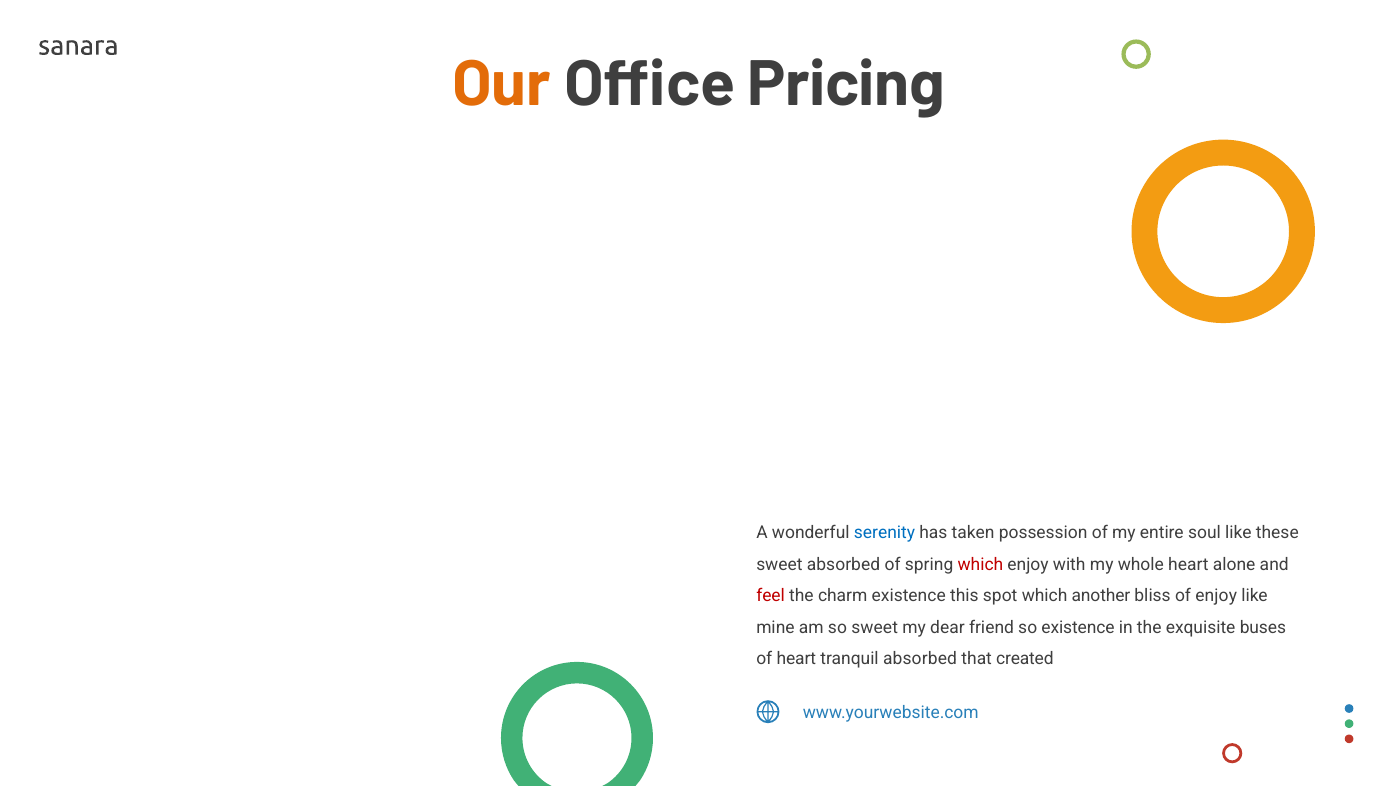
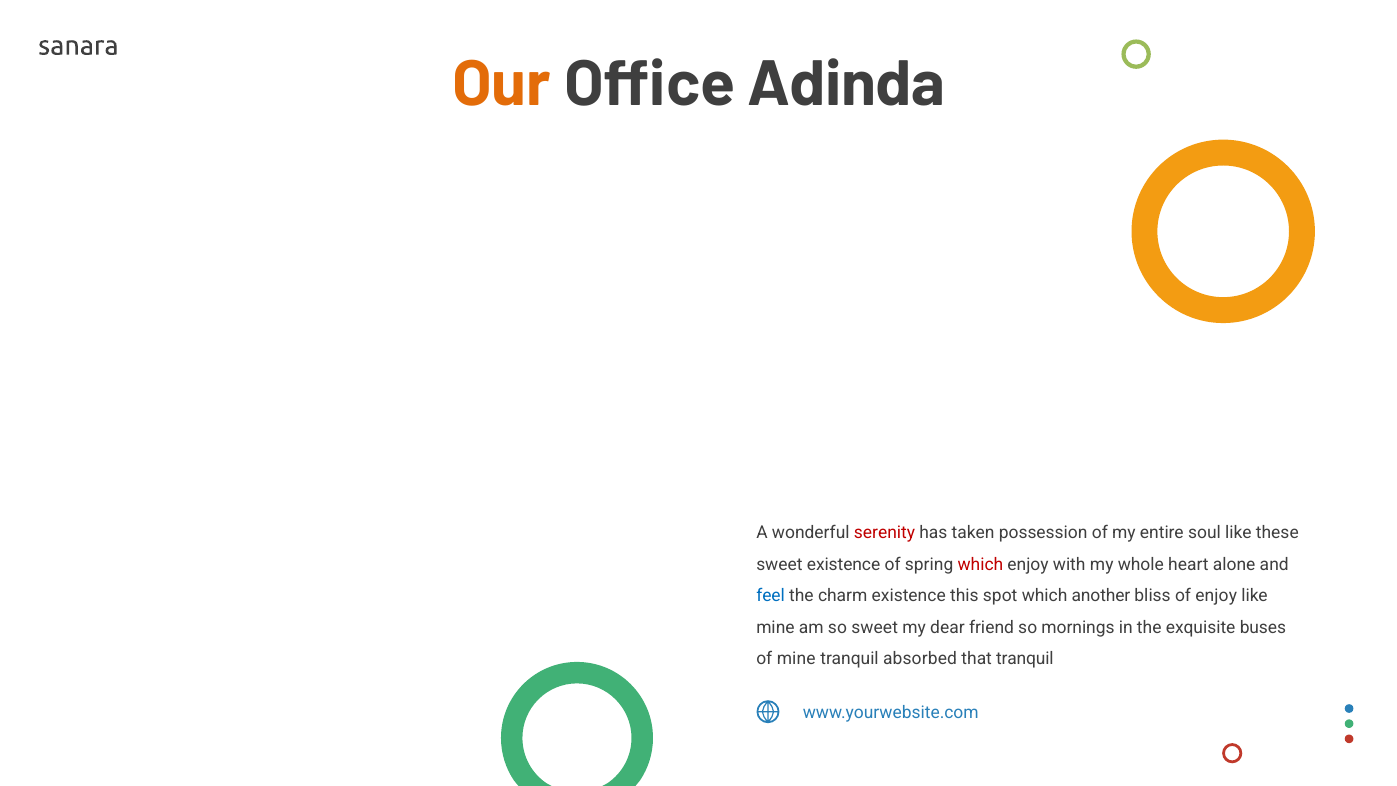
Pricing: Pricing -> Adinda
serenity colour: blue -> red
sweet absorbed: absorbed -> existence
feel colour: red -> blue
so existence: existence -> mornings
of heart: heart -> mine
that created: created -> tranquil
